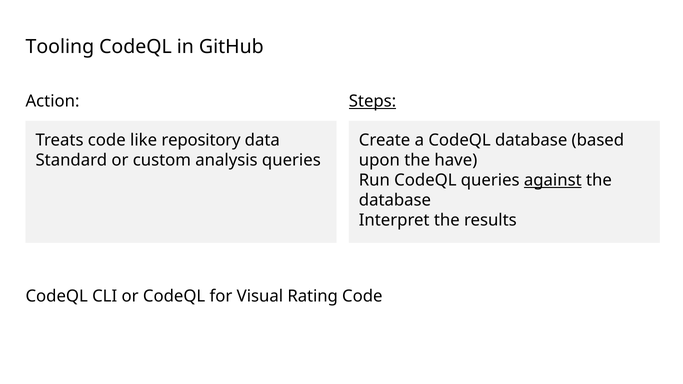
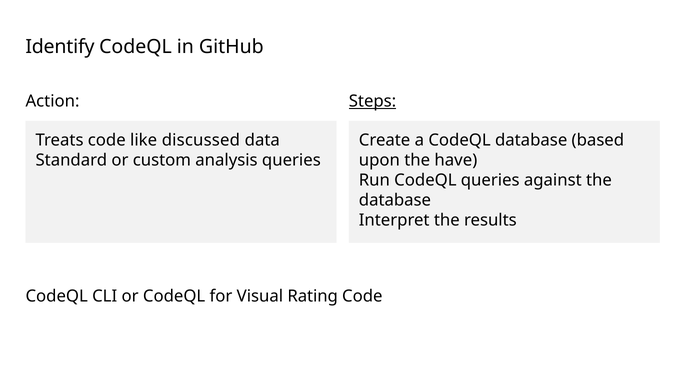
Tooling: Tooling -> Identify
repository: repository -> discussed
against underline: present -> none
